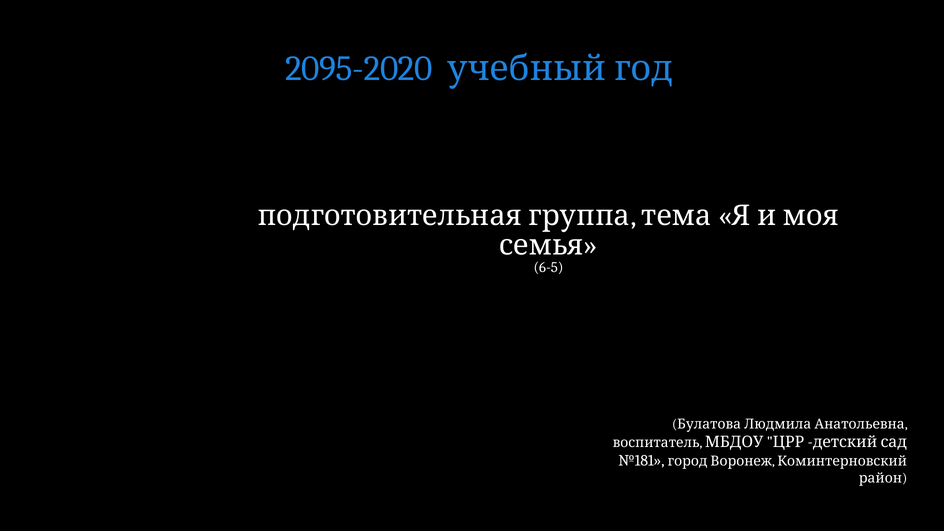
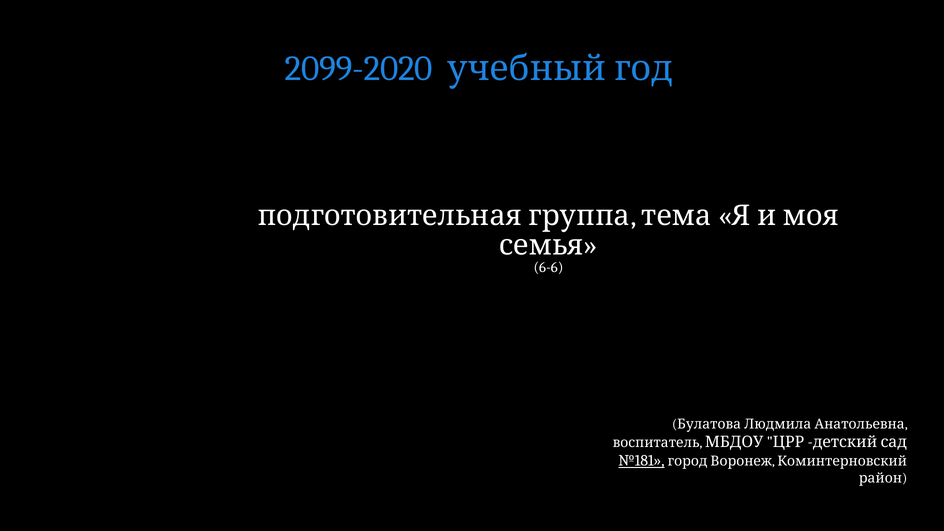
2095-2020: 2095-2020 -> 2099-2020
6-5: 6-5 -> 6-6
№181 underline: none -> present
